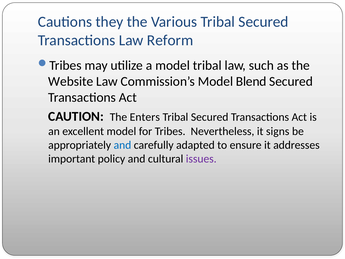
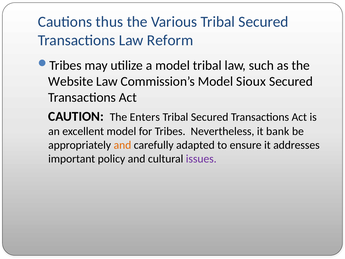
they: they -> thus
Blend: Blend -> Sioux
signs: signs -> bank
and at (122, 145) colour: blue -> orange
